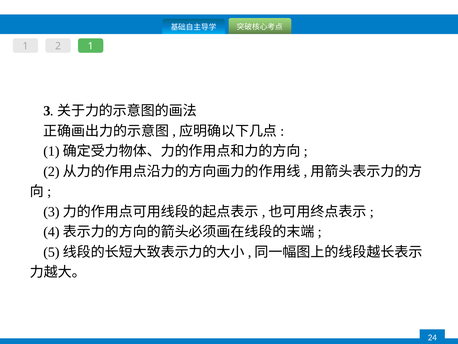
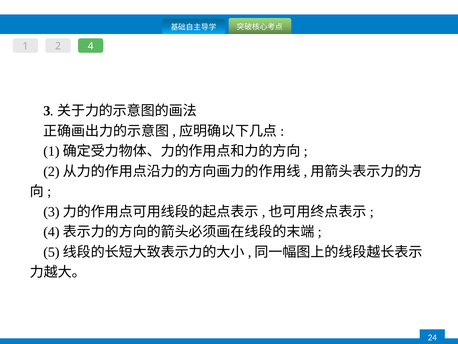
2 1: 1 -> 4
